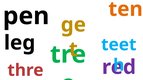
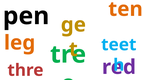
leg colour: black -> orange
